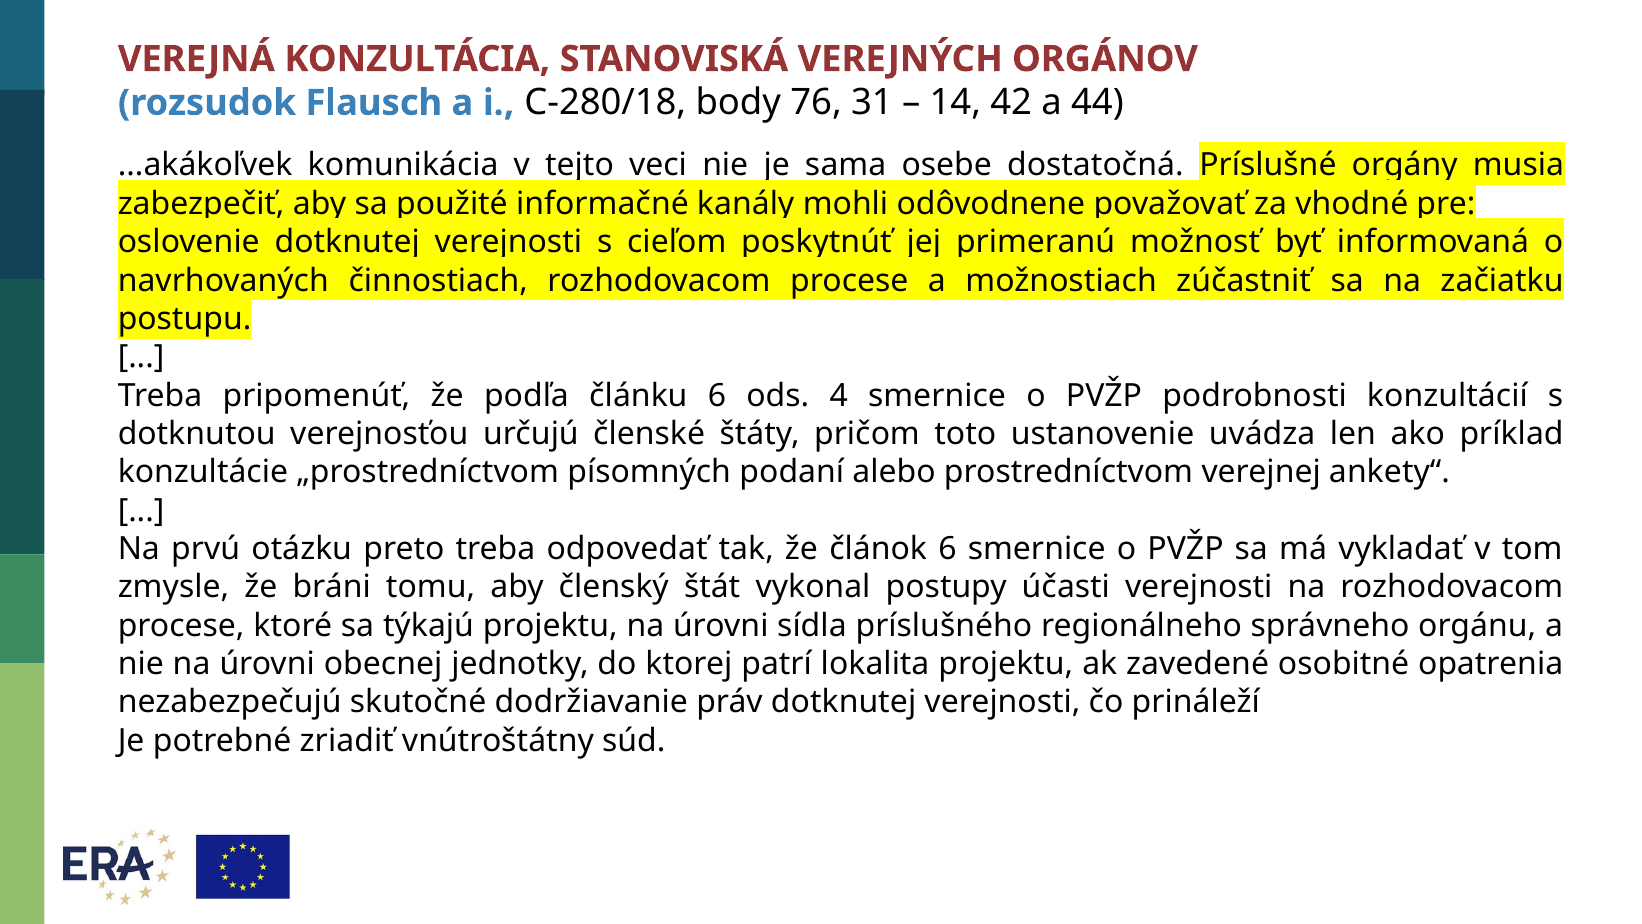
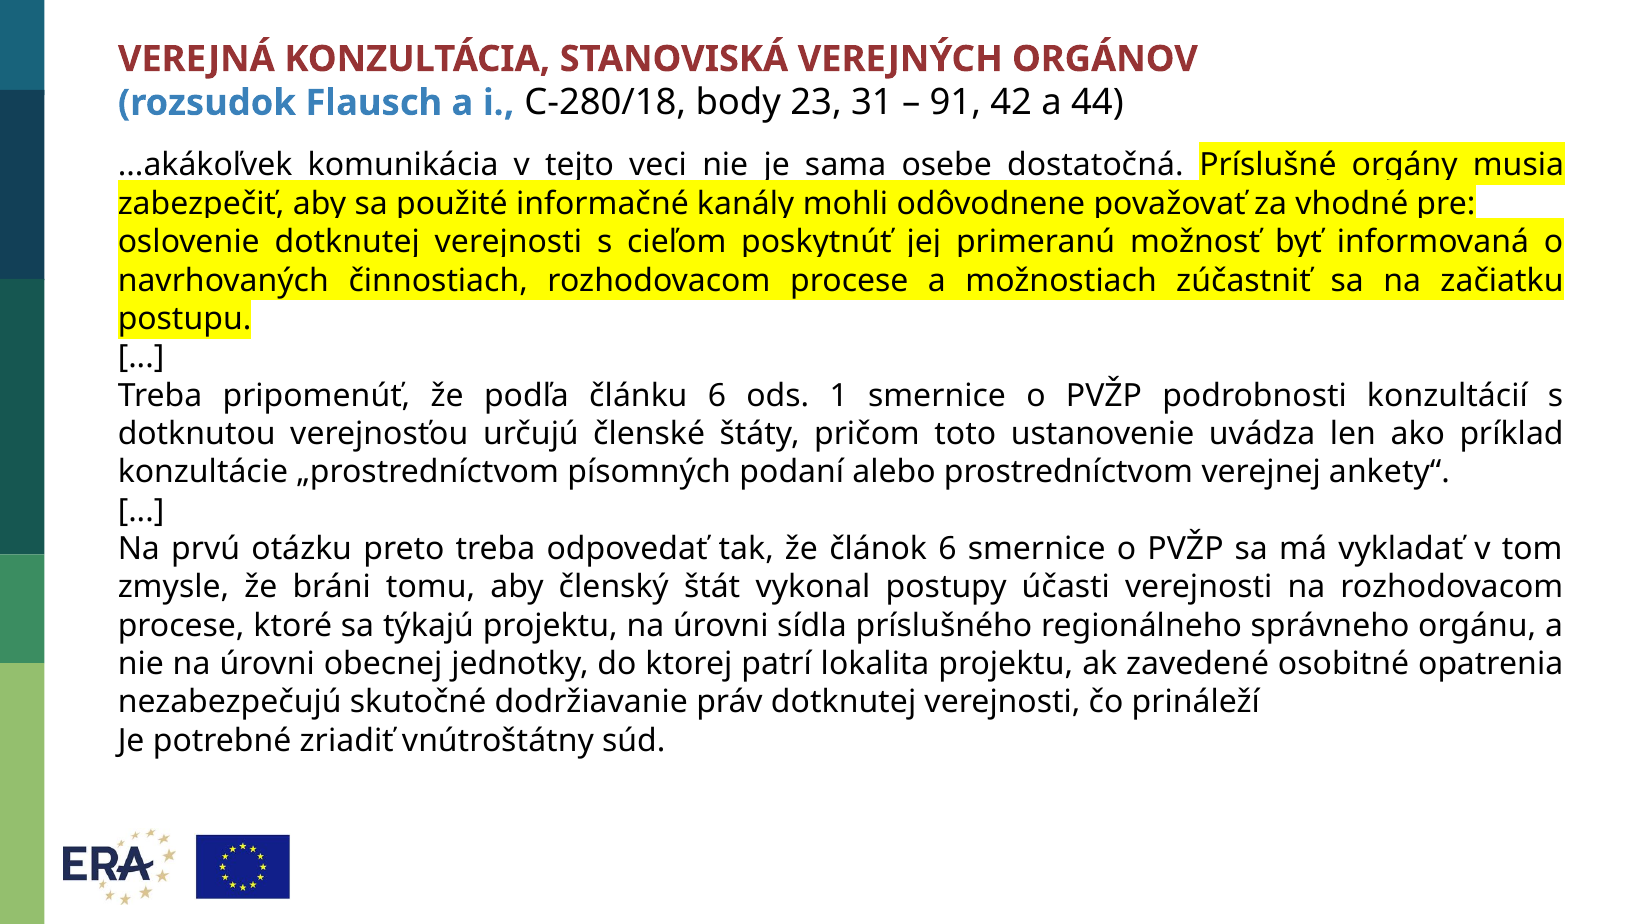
76: 76 -> 23
14: 14 -> 91
4: 4 -> 1
